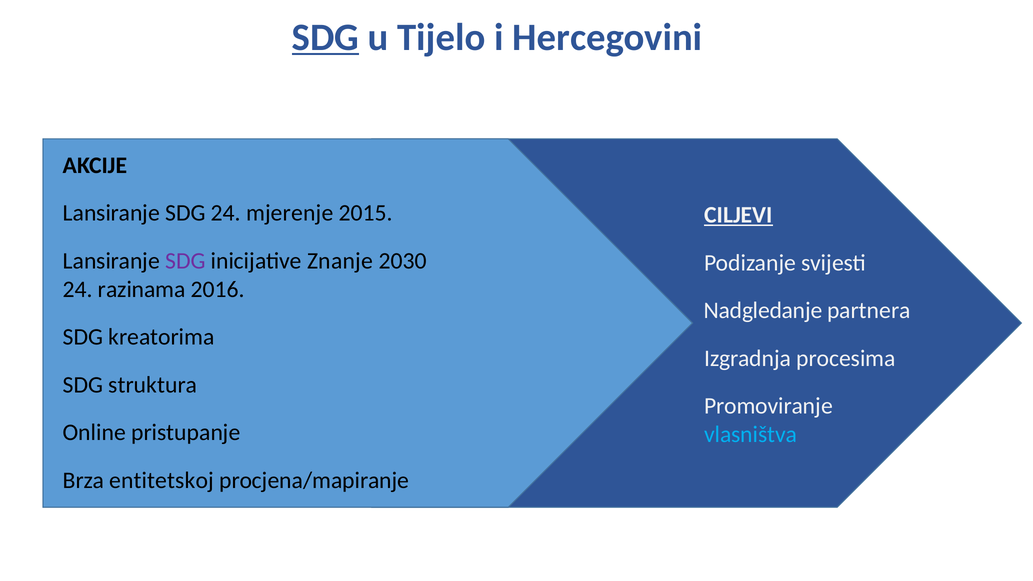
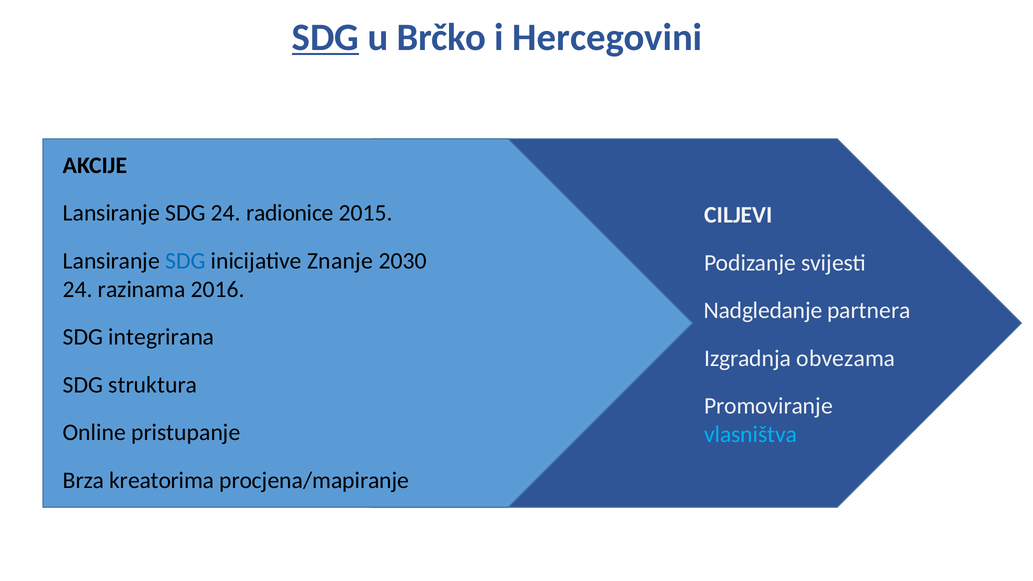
Tijelo: Tijelo -> Brčko
mjerenje: mjerenje -> radionice
CILJEVI underline: present -> none
SDG at (185, 261) colour: purple -> blue
kreatorima: kreatorima -> integrirana
procesima: procesima -> obvezama
entitetskoj: entitetskoj -> kreatorima
